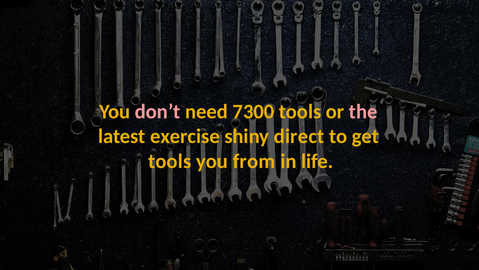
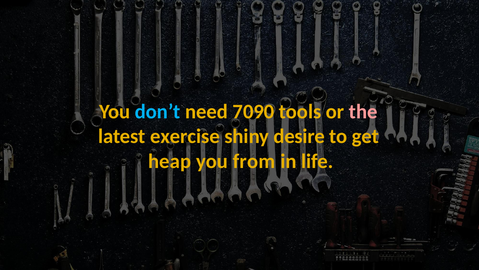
don’t colour: pink -> light blue
7300: 7300 -> 7090
direct: direct -> desire
tools at (170, 161): tools -> heap
